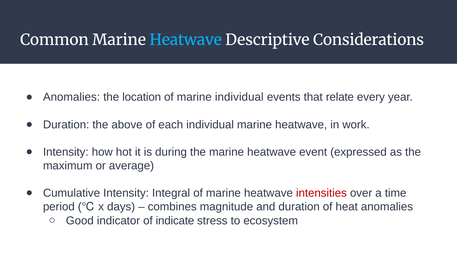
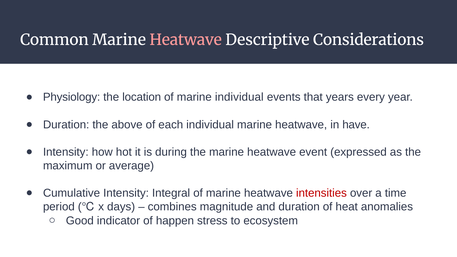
Heatwave at (186, 40) colour: light blue -> pink
Anomalies at (72, 97): Anomalies -> Physiology
relate: relate -> years
work: work -> have
indicate: indicate -> happen
